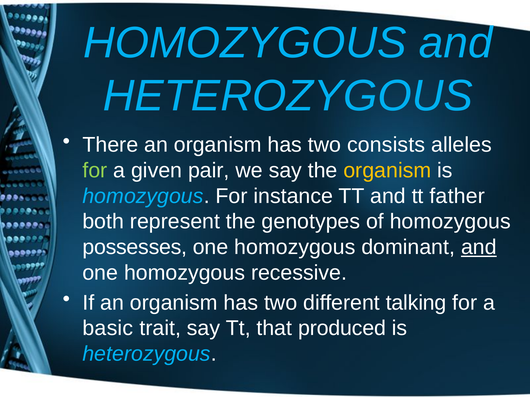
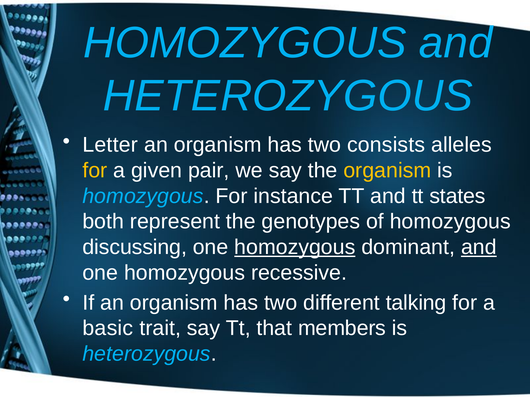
There: There -> Letter
for at (95, 171) colour: light green -> yellow
father: father -> states
possesses: possesses -> discussing
homozygous at (295, 248) underline: none -> present
produced: produced -> members
